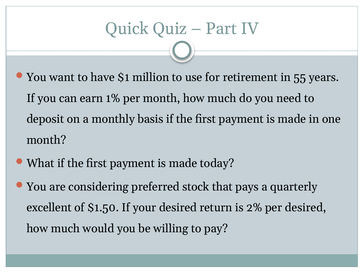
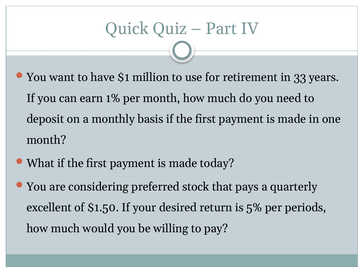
55: 55 -> 33
2%: 2% -> 5%
per desired: desired -> periods
